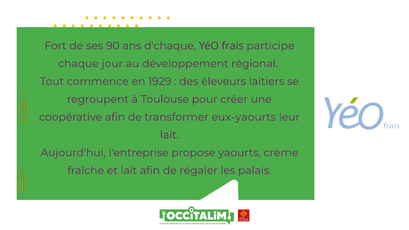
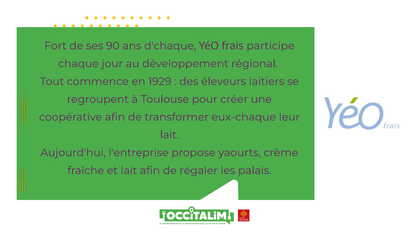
eux-yaourts: eux-yaourts -> eux-chaque
